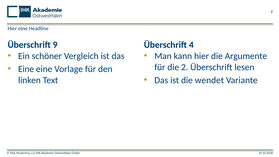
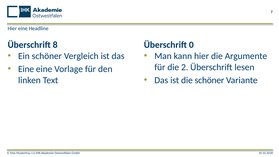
9: 9 -> 8
4: 4 -> 0
die wendet: wendet -> schöner
